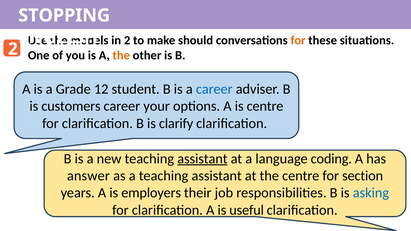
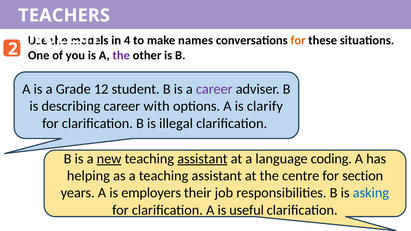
STOPPING: STOPPING -> TEACHERS
in 2: 2 -> 4
should: should -> names
the at (121, 55) colour: orange -> purple
career at (214, 89) colour: blue -> purple
customers: customers -> describing
your: your -> with
is centre: centre -> clarify
clarify: clarify -> illegal
new underline: none -> present
answer: answer -> helping
